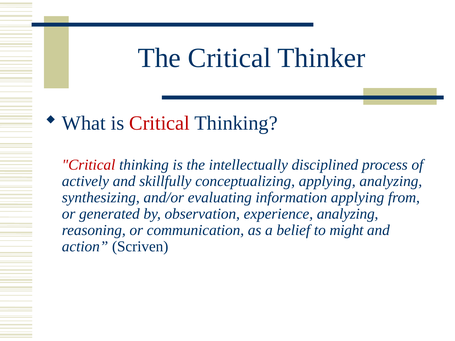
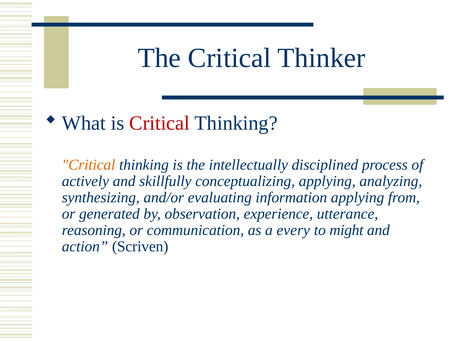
Critical at (89, 165) colour: red -> orange
experience analyzing: analyzing -> utterance
belief: belief -> every
